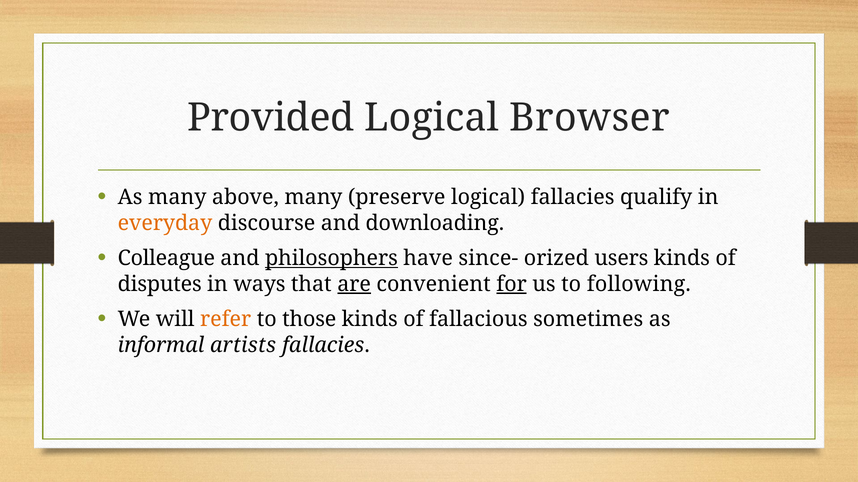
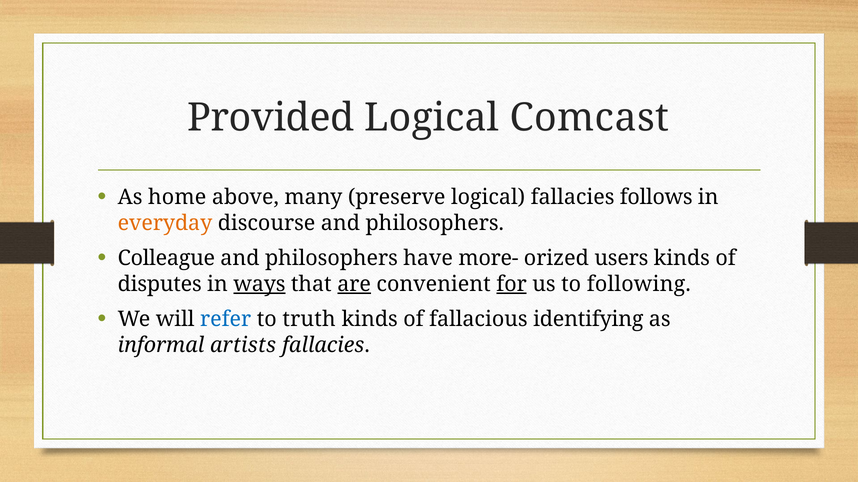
Browser: Browser -> Comcast
As many: many -> home
qualify: qualify -> follows
discourse and downloading: downloading -> philosophers
philosophers at (331, 259) underline: present -> none
since-: since- -> more-
ways underline: none -> present
refer colour: orange -> blue
those: those -> truth
sometimes: sometimes -> identifying
